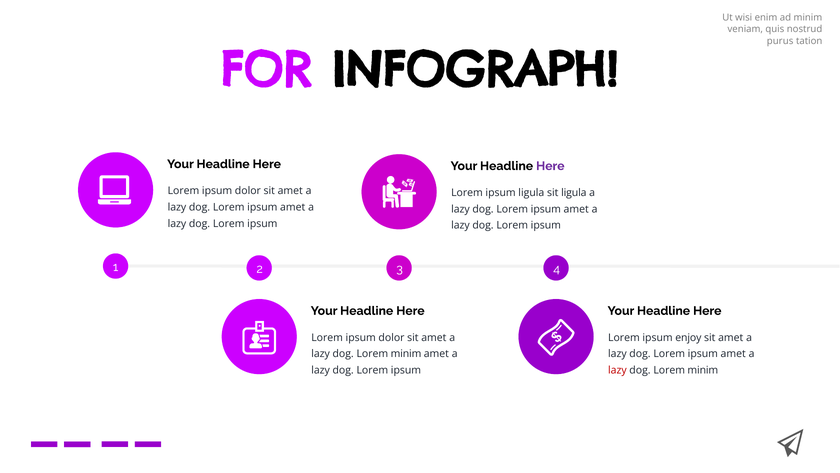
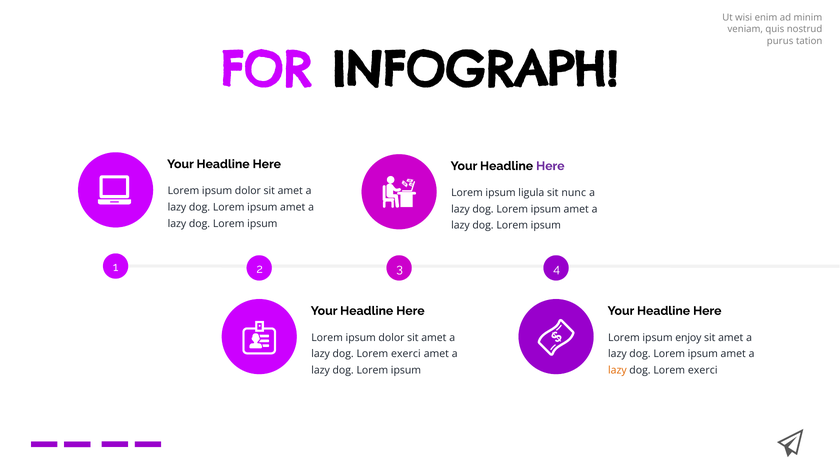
sit ligula: ligula -> nunc
minim at (406, 354): minim -> exerci
lazy at (617, 370) colour: red -> orange
minim at (703, 370): minim -> exerci
